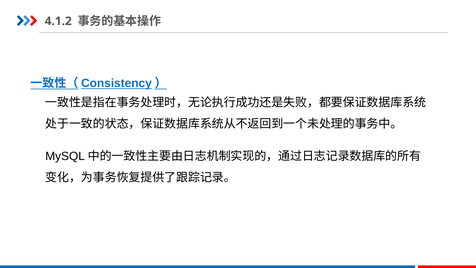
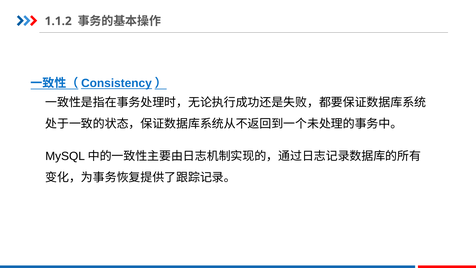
4.1.2: 4.1.2 -> 1.1.2
